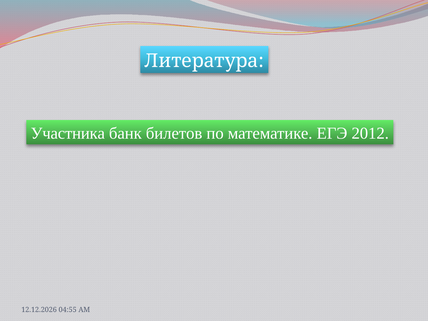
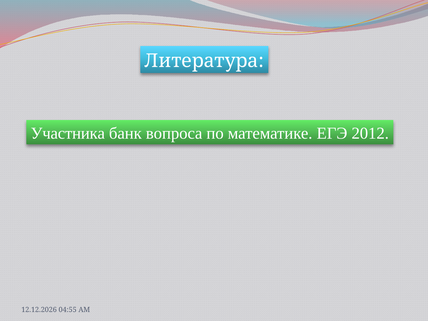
билетов: билетов -> вопроса
